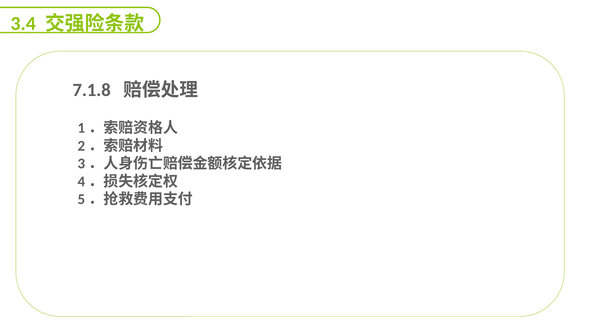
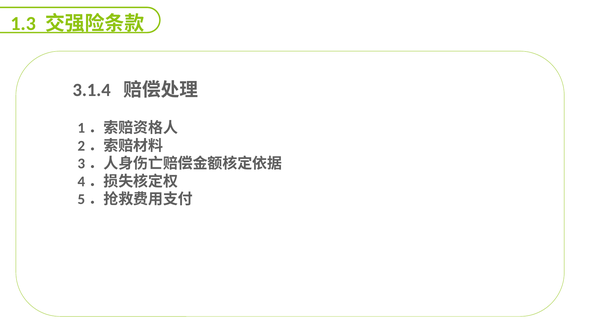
3.4: 3.4 -> 1.3
7.1.8: 7.1.8 -> 3.1.4
